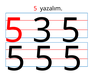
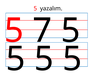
3: 3 -> 7
